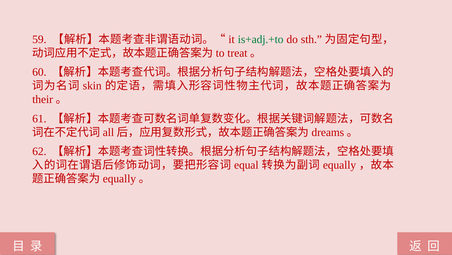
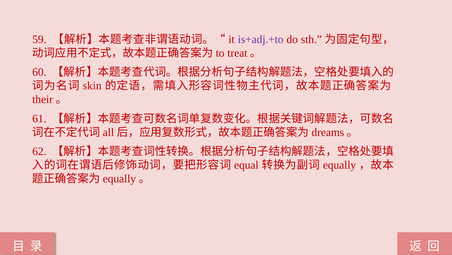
is+adj.+to colour: green -> purple
